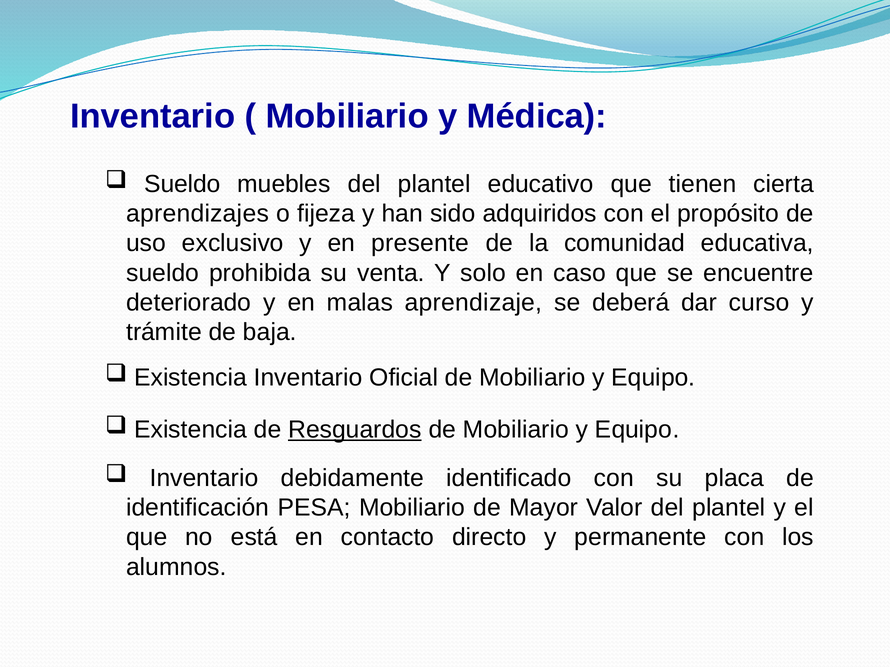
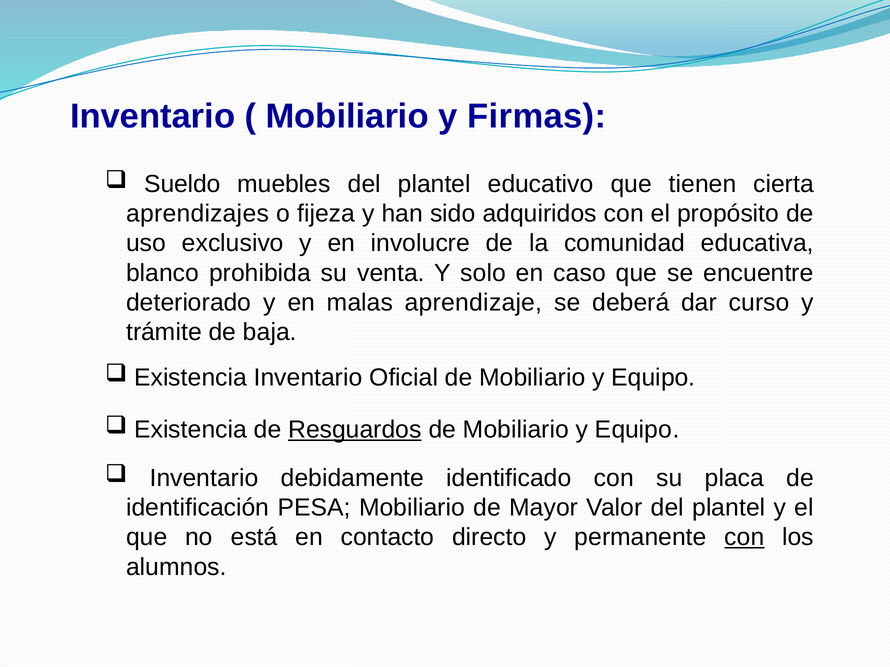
Médica: Médica -> Firmas
presente: presente -> involucre
sueldo at (163, 273): sueldo -> blanco
con at (744, 538) underline: none -> present
